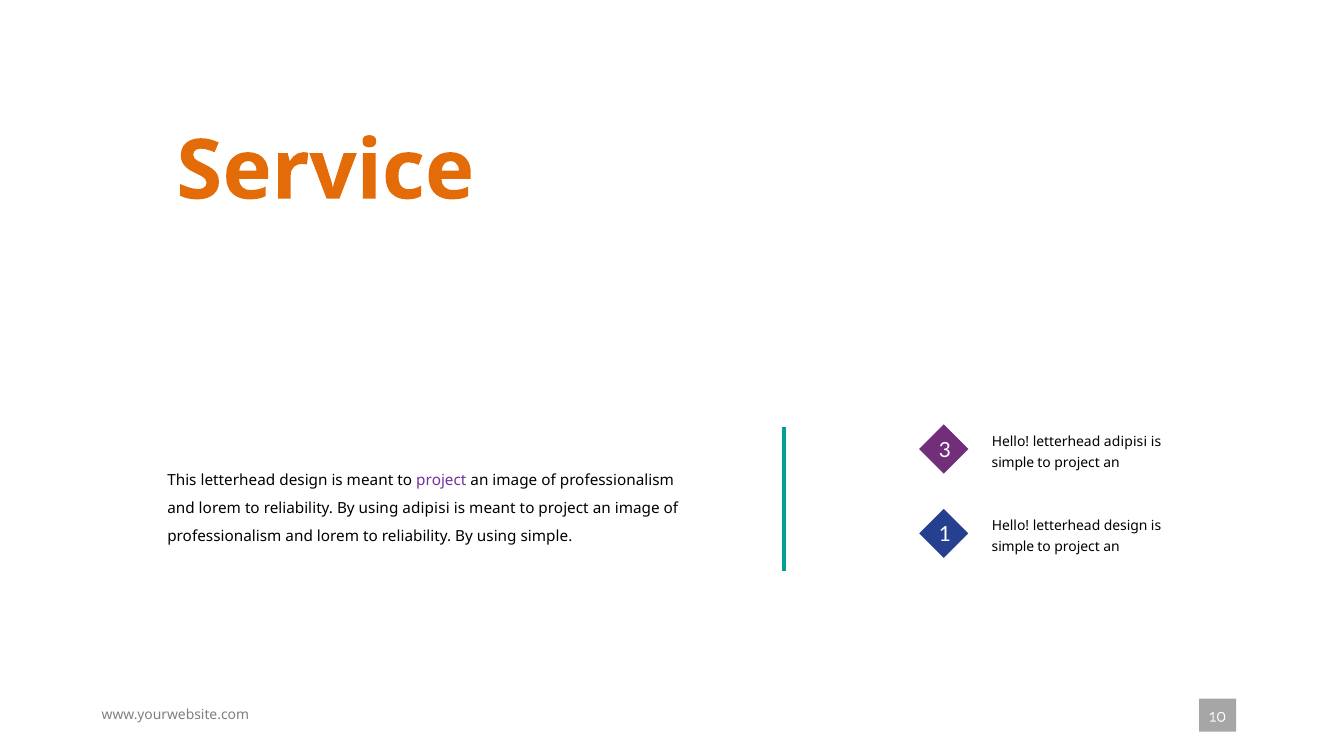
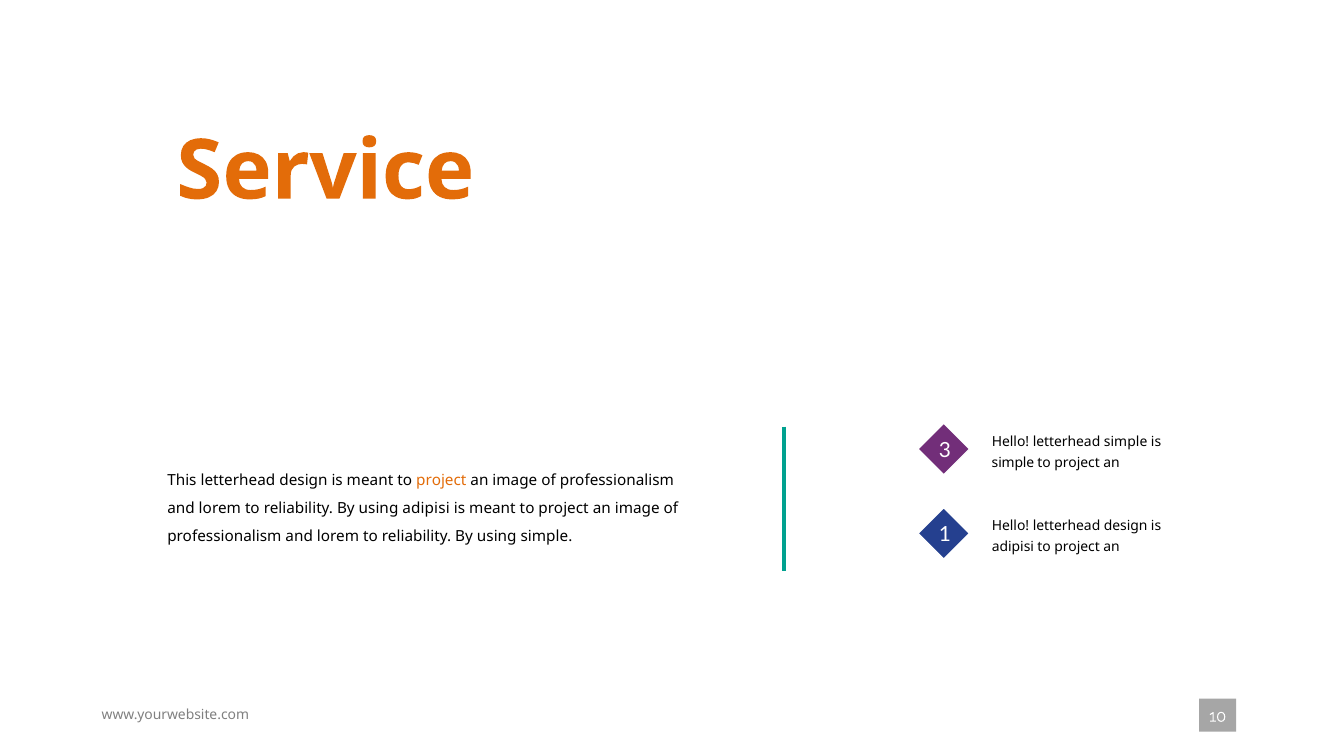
letterhead adipisi: adipisi -> simple
project at (441, 481) colour: purple -> orange
simple at (1013, 547): simple -> adipisi
